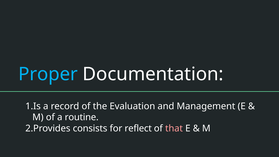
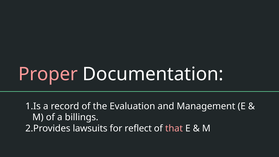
Proper colour: light blue -> pink
routine: routine -> billings
consists: consists -> lawsuits
